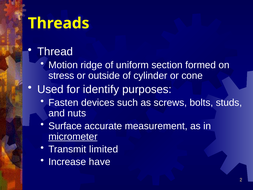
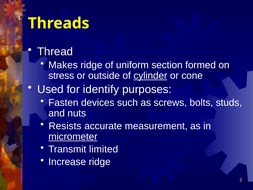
Motion: Motion -> Makes
cylinder underline: none -> present
Surface: Surface -> Resists
Increase have: have -> ridge
